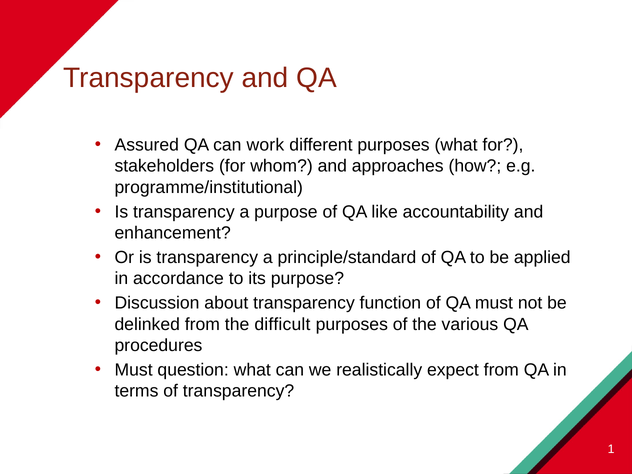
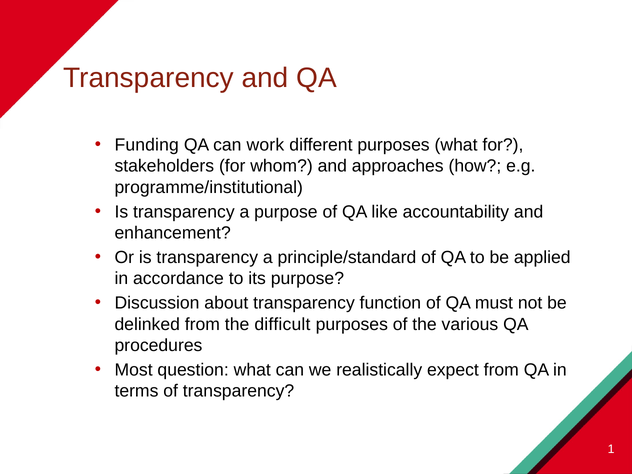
Assured: Assured -> Funding
Must at (134, 370): Must -> Most
